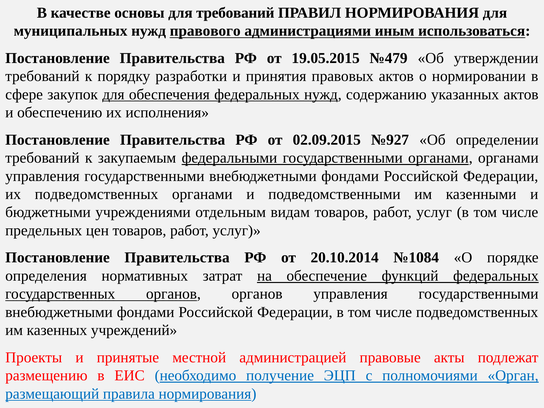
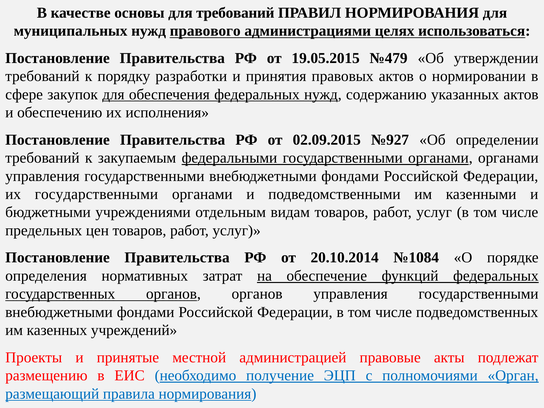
иным: иным -> целях
их подведомственных: подведомственных -> государственными
